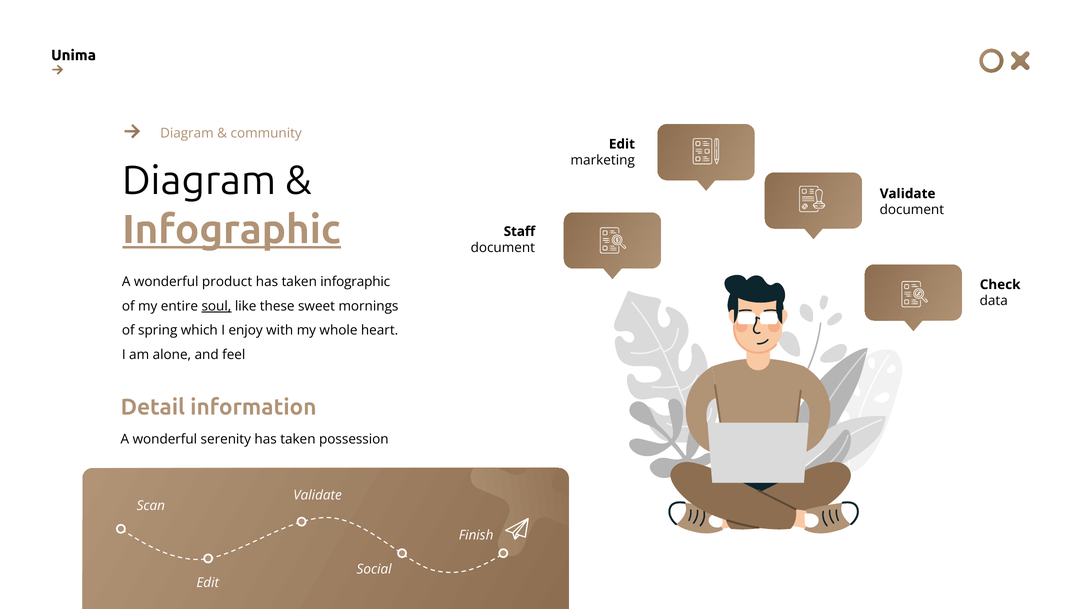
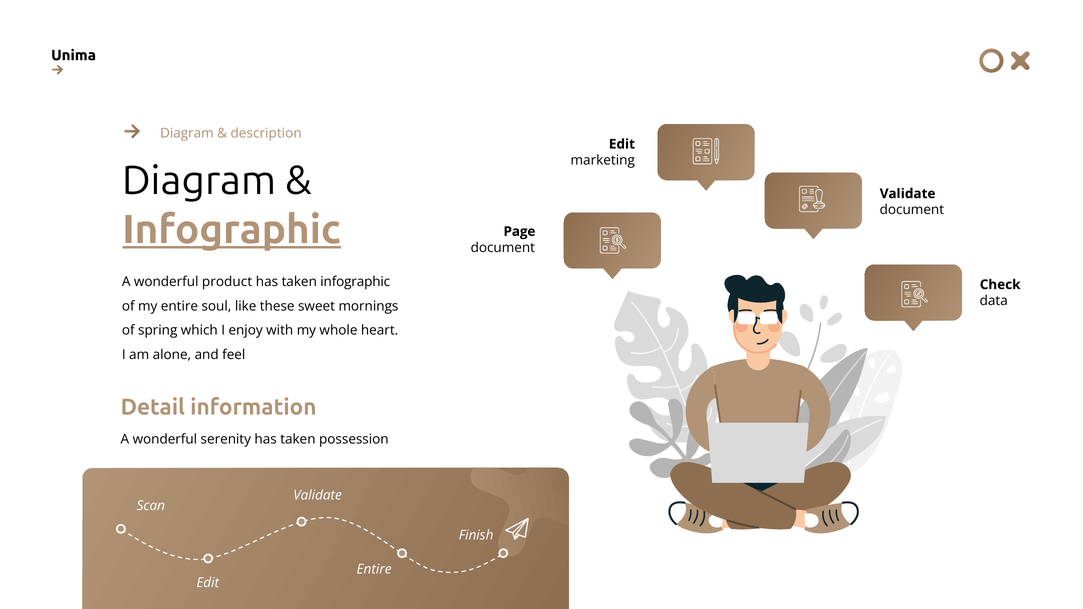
community: community -> description
Staff: Staff -> Page
soul underline: present -> none
Social at (374, 570): Social -> Entire
